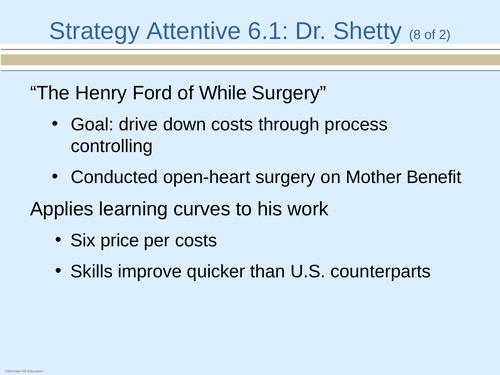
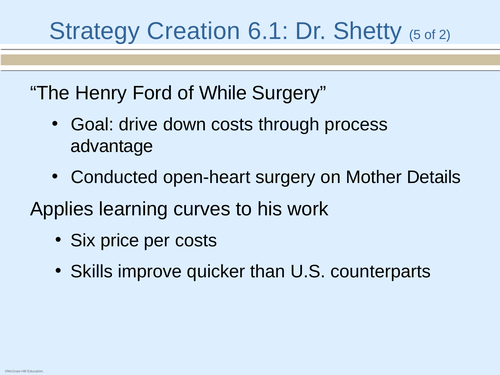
Attentive: Attentive -> Creation
8: 8 -> 5
controlling: controlling -> advantage
Benefit: Benefit -> Details
